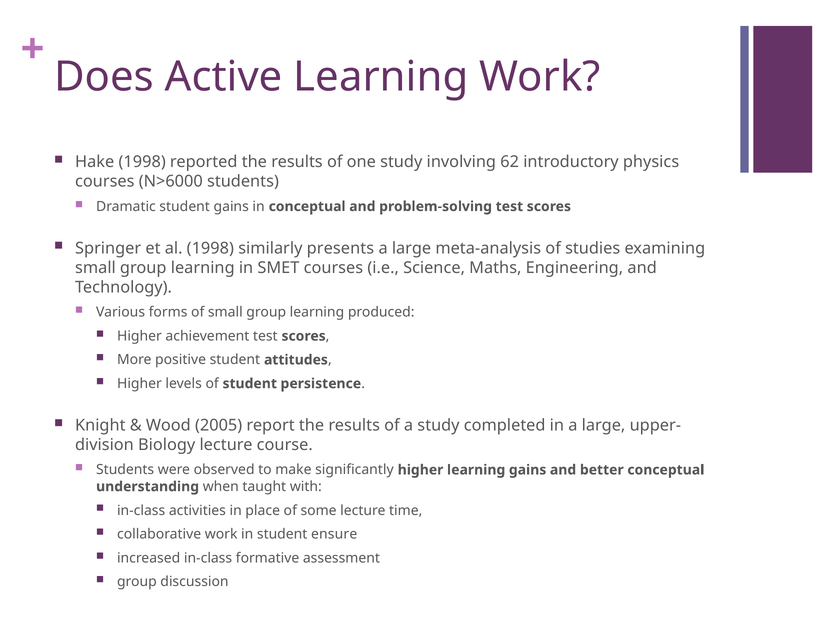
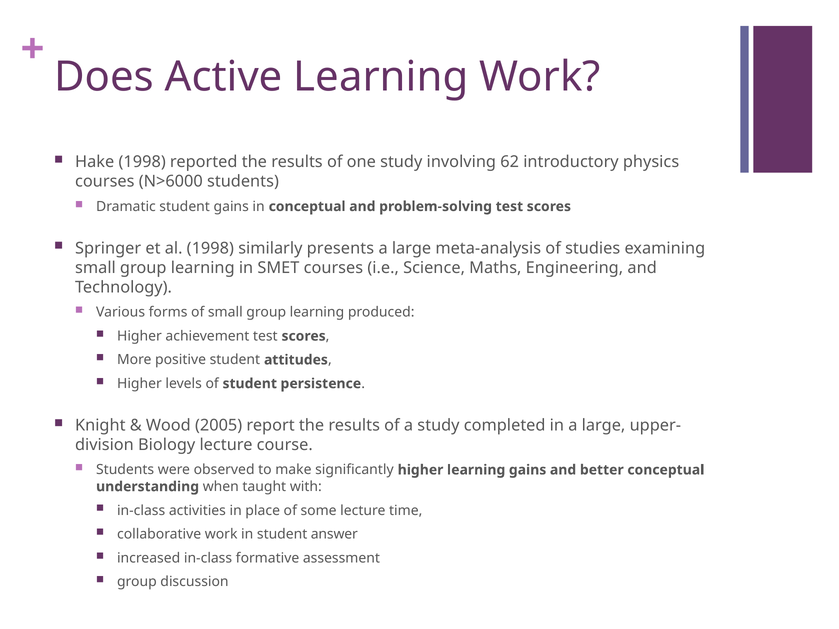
ensure: ensure -> answer
